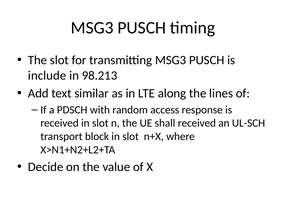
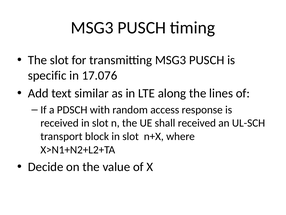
include: include -> specific
98.213: 98.213 -> 17.076
